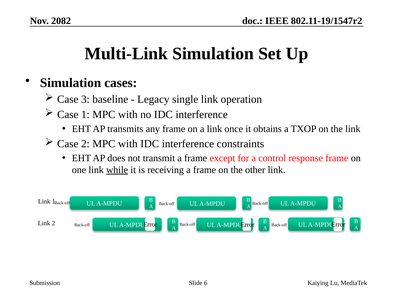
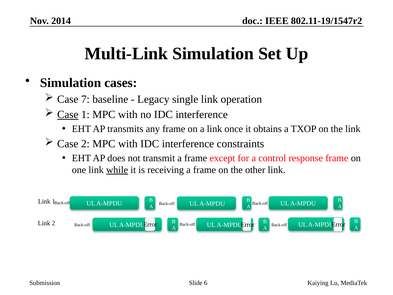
2082: 2082 -> 2014
3: 3 -> 7
Case at (68, 115) underline: none -> present
